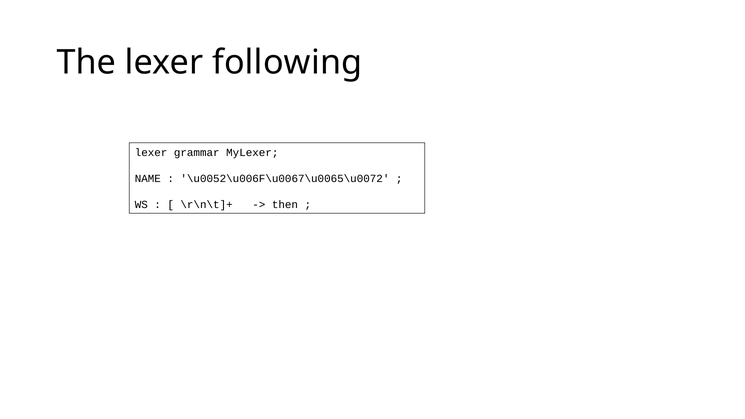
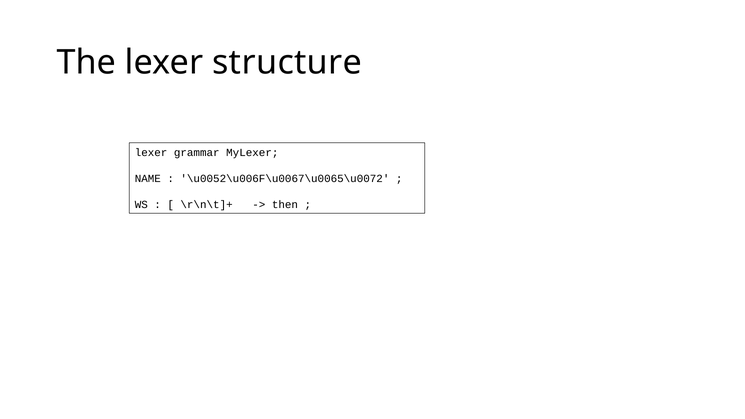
following: following -> structure
